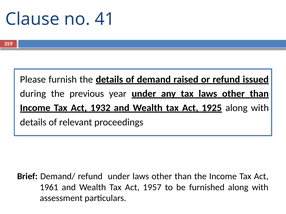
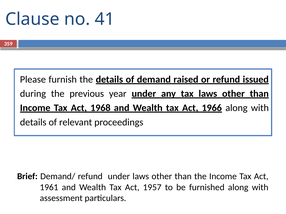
1932: 1932 -> 1968
1925: 1925 -> 1966
